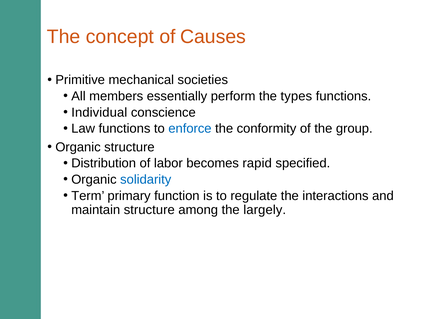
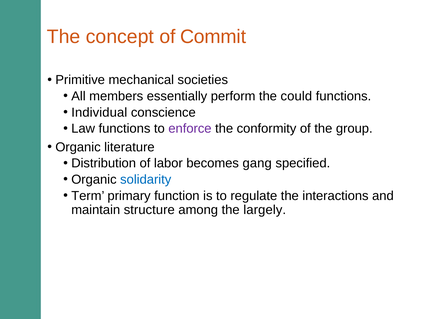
Causes: Causes -> Commit
types: types -> could
enforce colour: blue -> purple
Organic structure: structure -> literature
rapid: rapid -> gang
